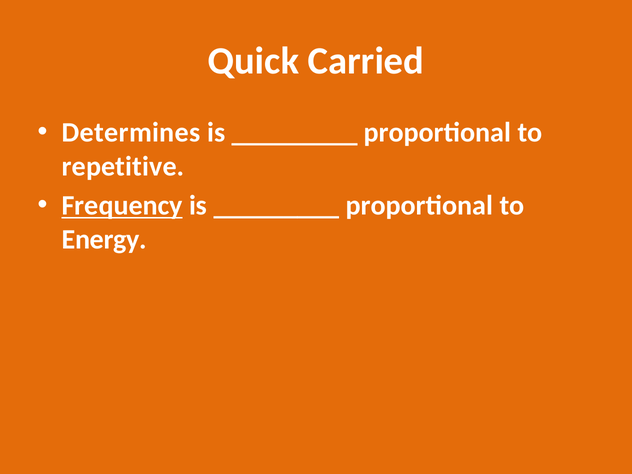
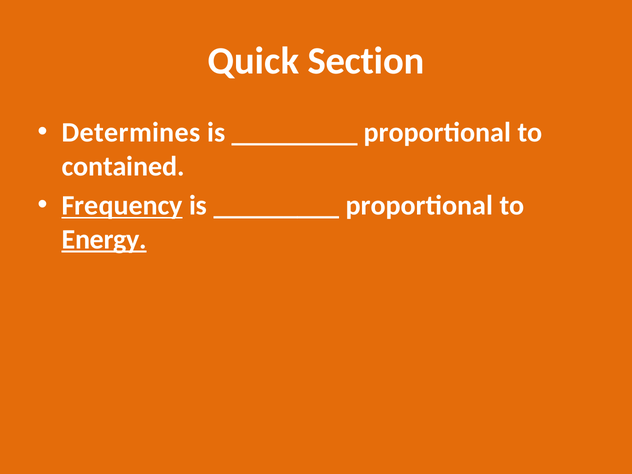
Carried: Carried -> Section
repetitive: repetitive -> contained
Energy underline: none -> present
